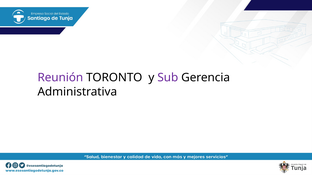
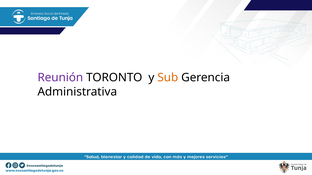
Sub colour: purple -> orange
